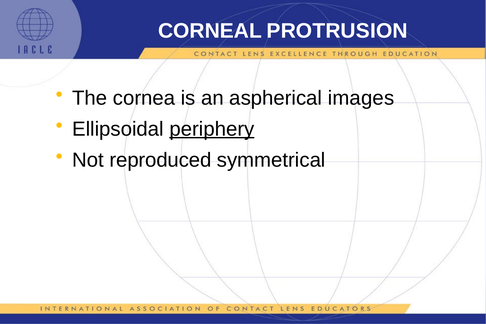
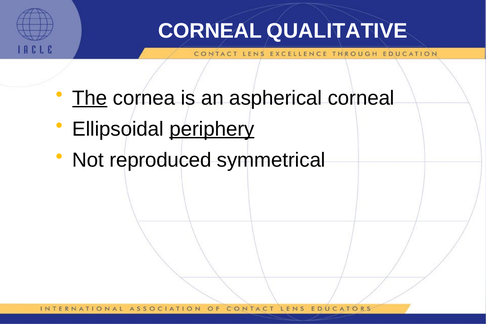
PROTRUSION: PROTRUSION -> QUALITATIVE
The underline: none -> present
aspherical images: images -> corneal
